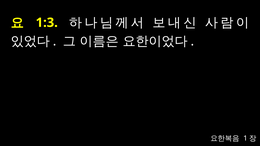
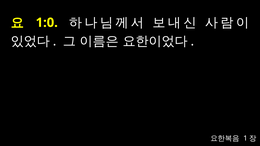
1:3: 1:3 -> 1:0
